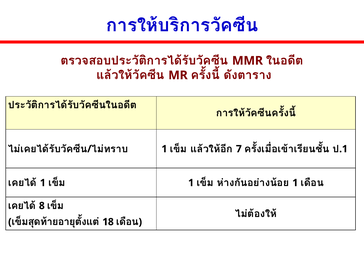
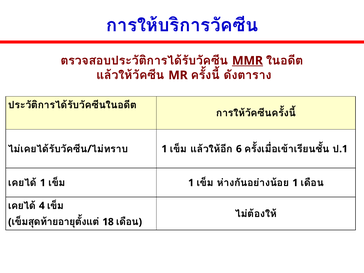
MMR underline: none -> present
7: 7 -> 6
8: 8 -> 4
